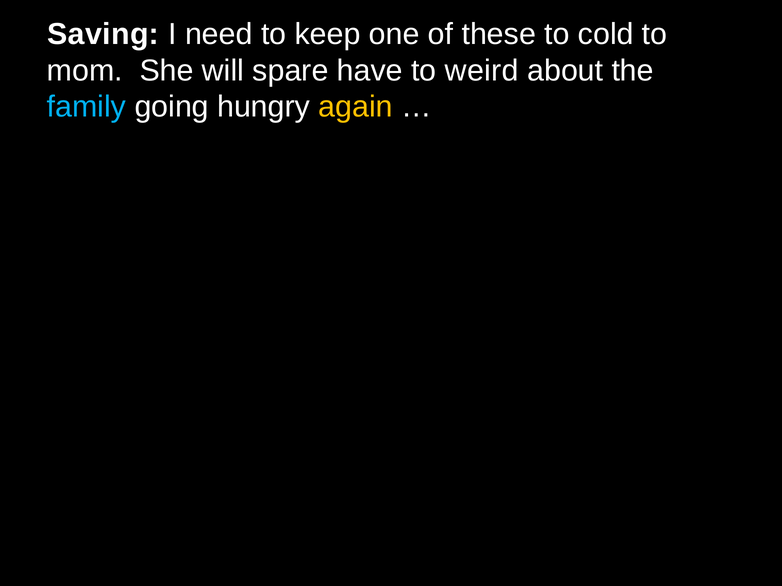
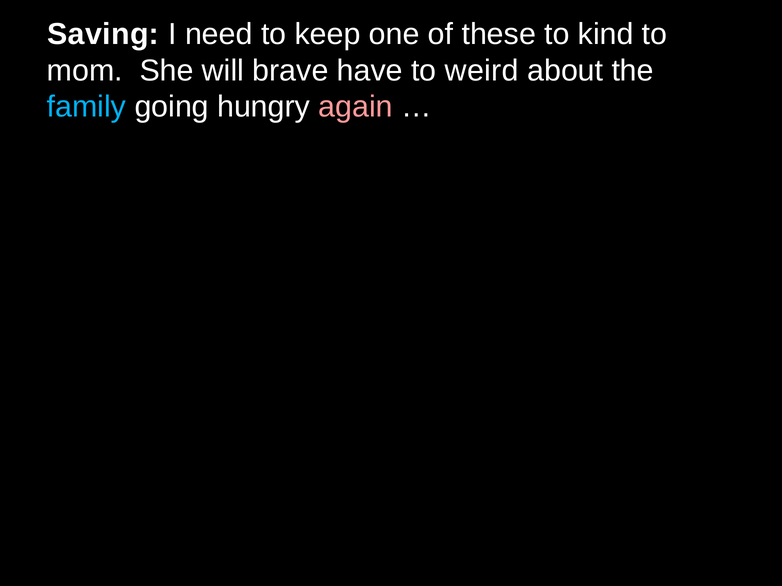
cold: cold -> kind
spare: spare -> brave
again colour: yellow -> pink
